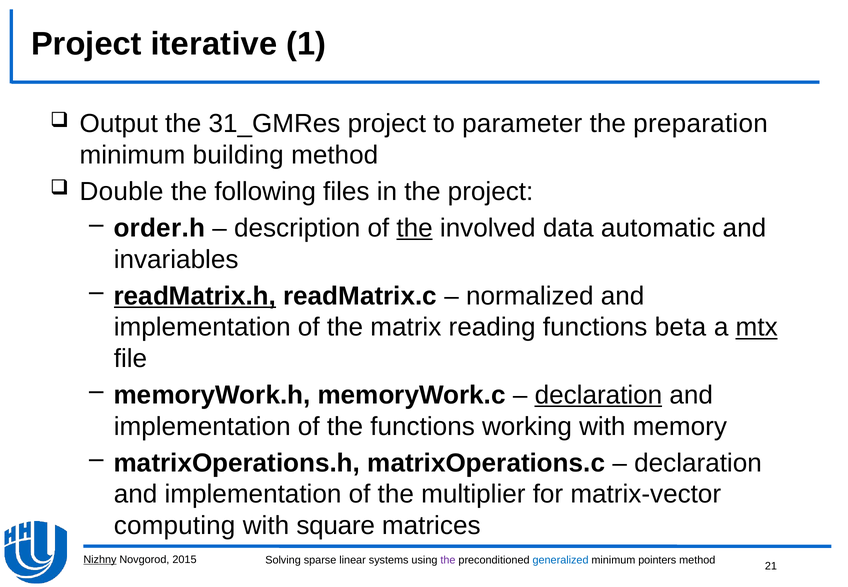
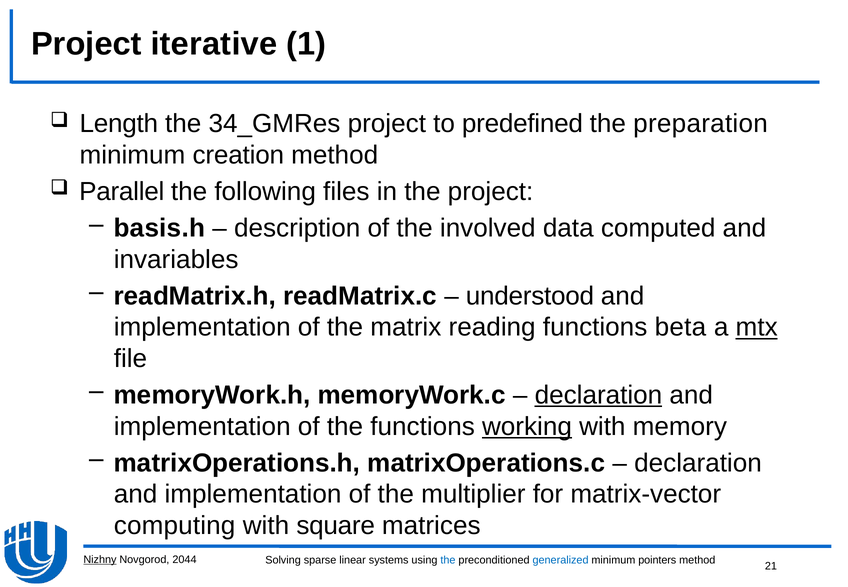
Output: Output -> Length
31_GMRes: 31_GMRes -> 34_GMRes
parameter: parameter -> predefined
building: building -> creation
Double: Double -> Parallel
order.h: order.h -> basis.h
the at (415, 228) underline: present -> none
automatic: automatic -> computed
readMatrix.h underline: present -> none
normalized: normalized -> understood
working underline: none -> present
2015: 2015 -> 2044
the at (448, 560) colour: purple -> blue
